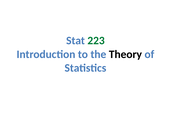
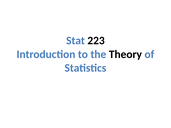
223 colour: green -> black
